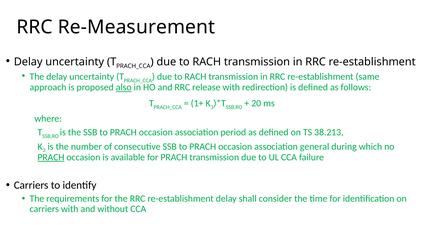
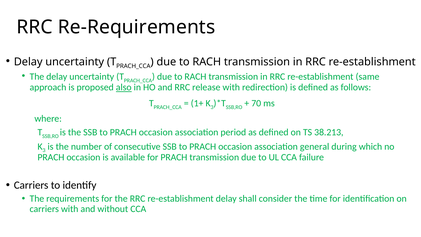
Re-Measurement: Re-Measurement -> Re-Requirements
20: 20 -> 70
PRACH at (51, 157) underline: present -> none
